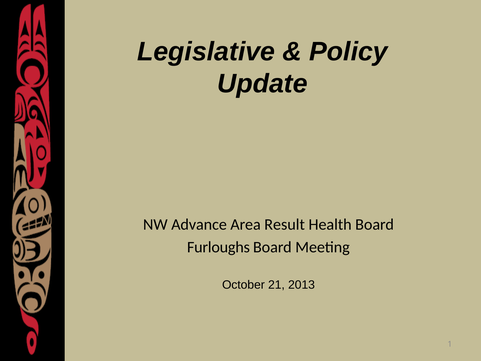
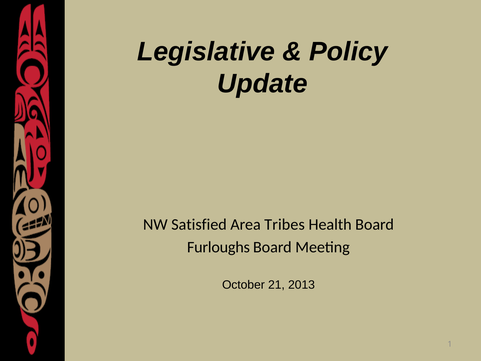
Advance: Advance -> Satisfied
Result: Result -> Tribes
